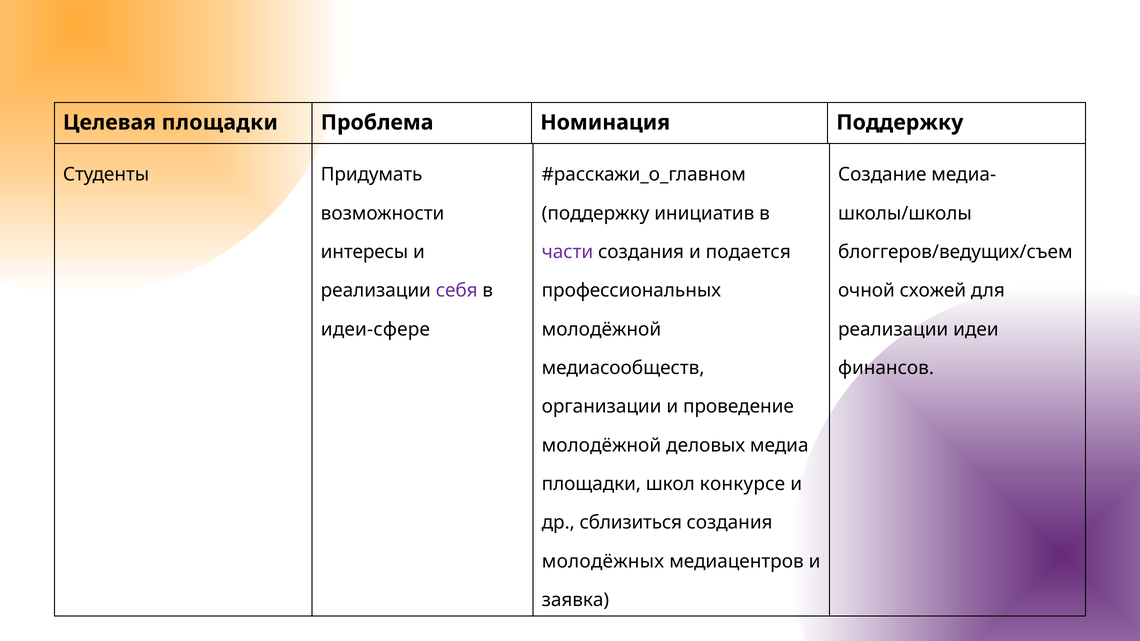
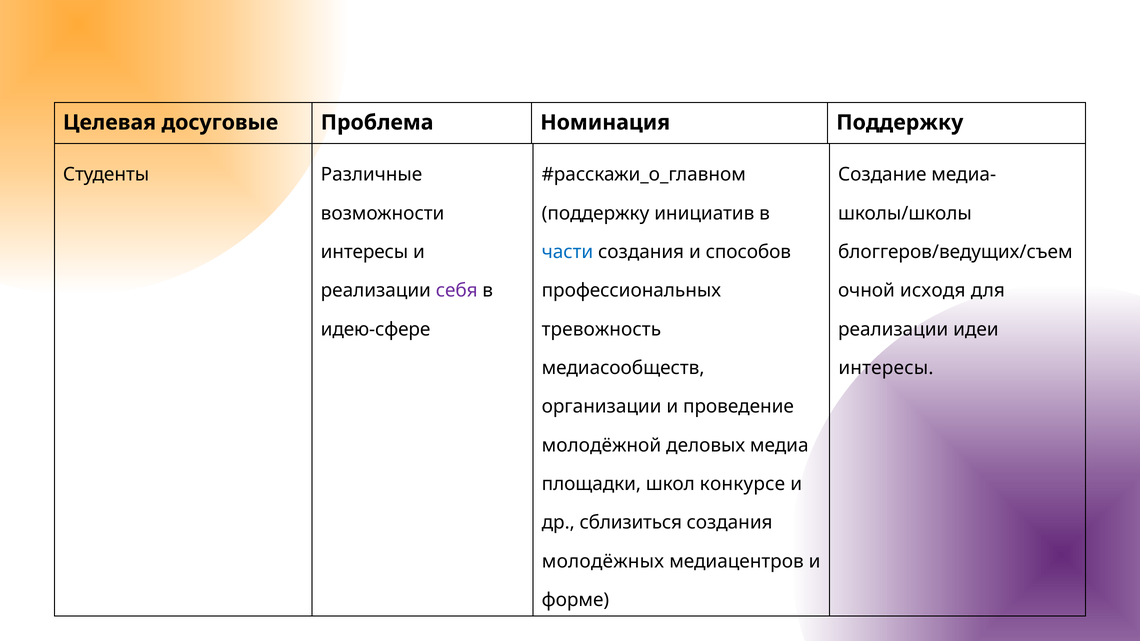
Целевая площадки: площадки -> досуговые
Придумать: Придумать -> Различные
части colour: purple -> blue
подается: подается -> способов
схожей: схожей -> исходя
идеи-сфере: идеи-сфере -> идею-сфере
молодёжной at (601, 329): молодёжной -> тревожность
финансов at (886, 368): финансов -> интересы
заявка: заявка -> форме
